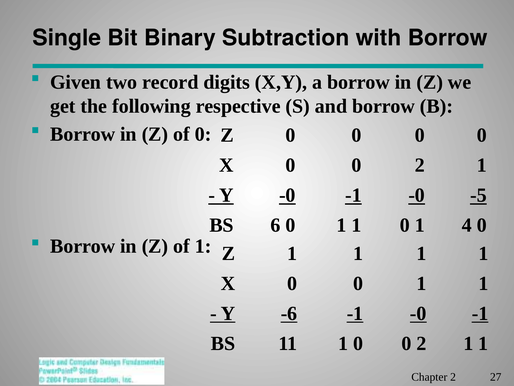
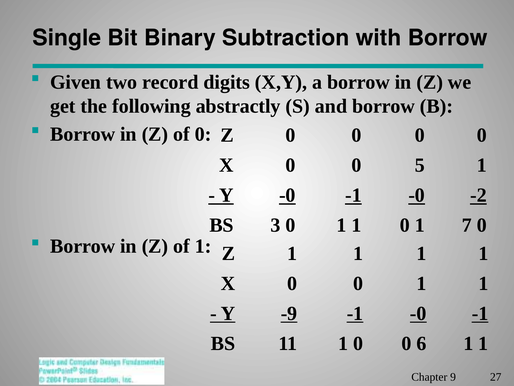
respective: respective -> abstractly
X 0 0 2: 2 -> 5
-5: -5 -> -2
6: 6 -> 3
4: 4 -> 7
-6: -6 -> -9
1 0 0 2: 2 -> 6
Chapter 2: 2 -> 9
